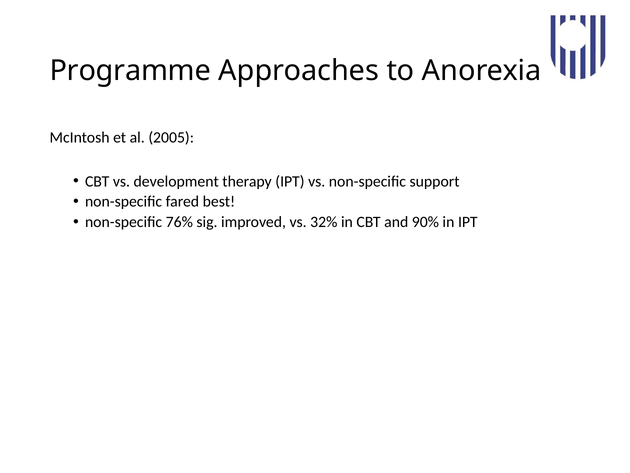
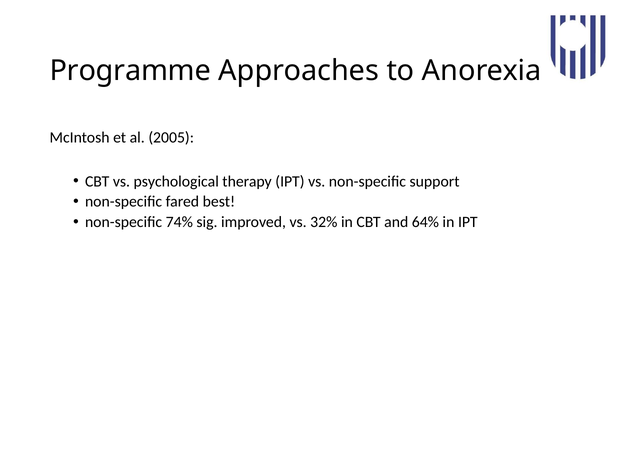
development: development -> psychological
76%: 76% -> 74%
90%: 90% -> 64%
